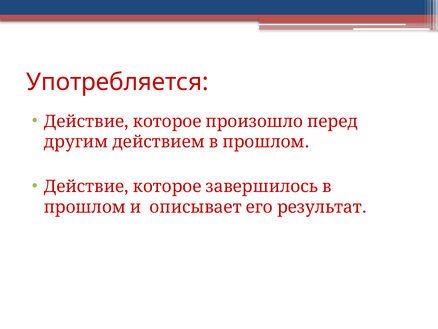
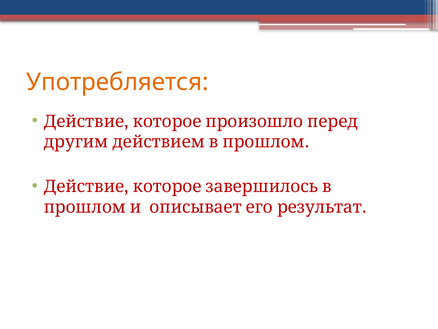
Употребляется colour: red -> orange
